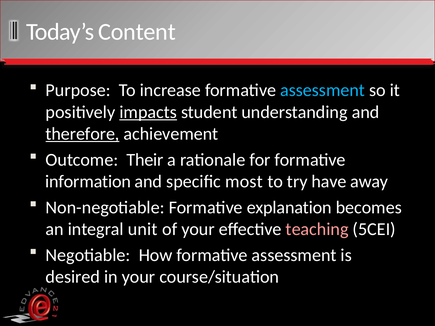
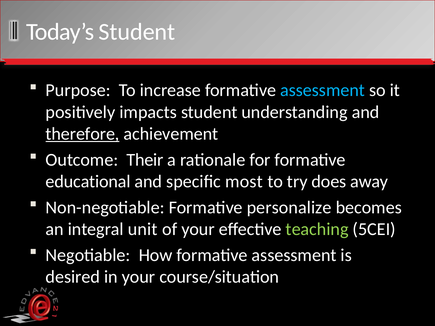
Today’s Content: Content -> Student
impacts underline: present -> none
information: information -> educational
have: have -> does
explanation: explanation -> personalize
teaching colour: pink -> light green
